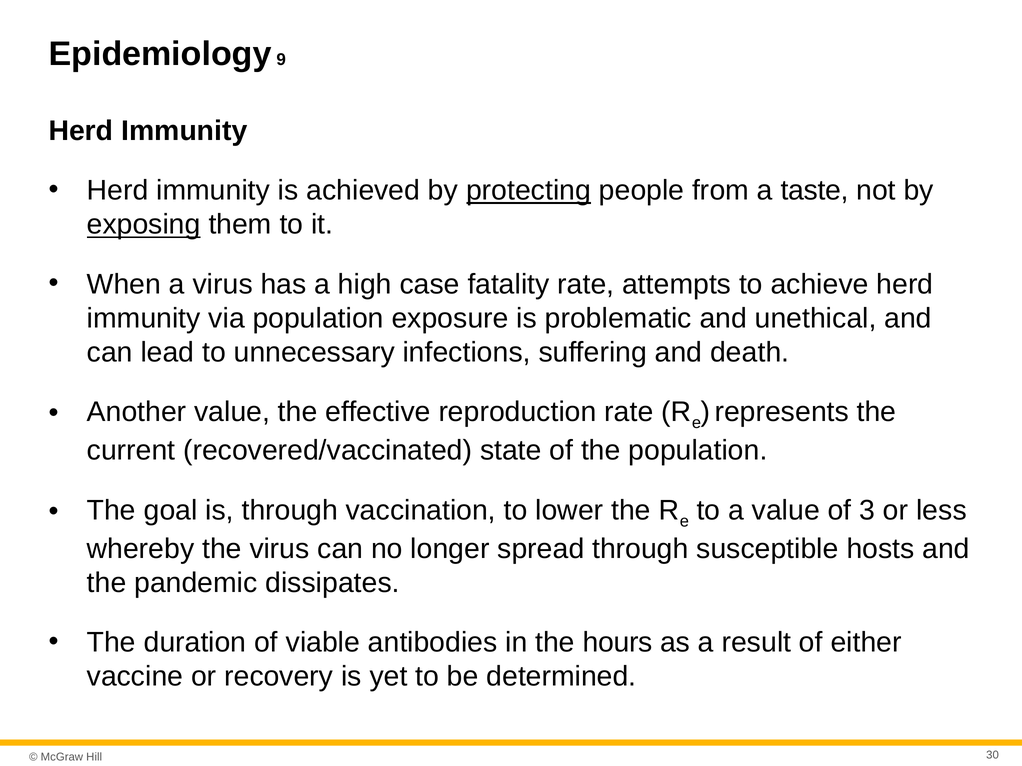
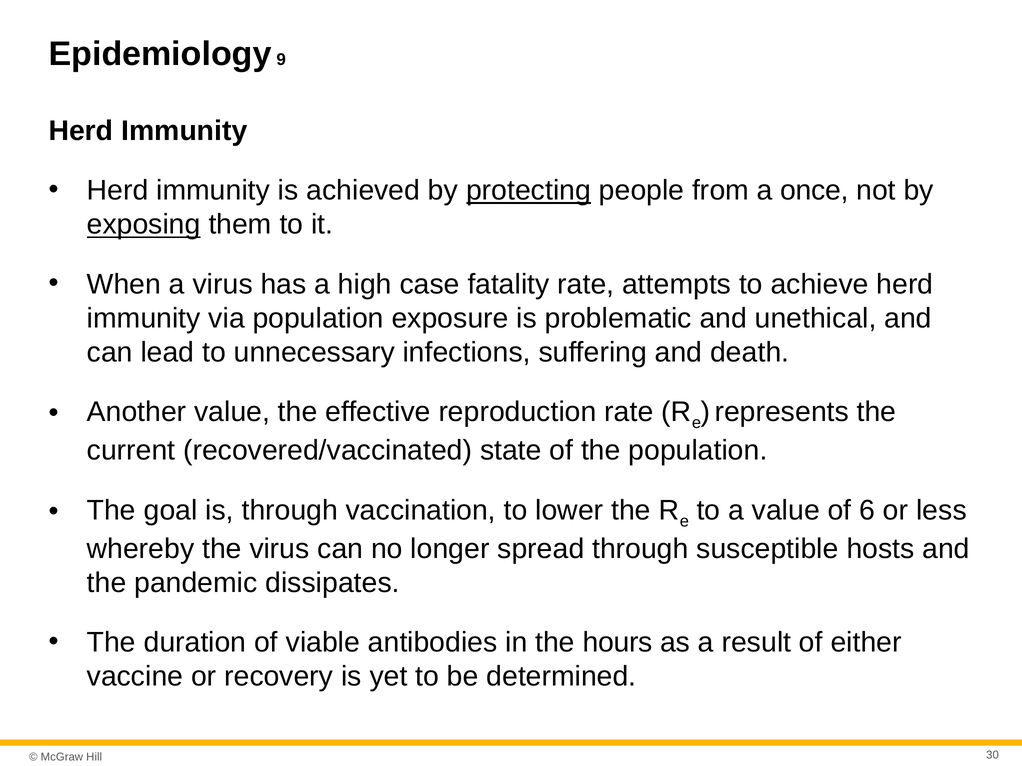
taste: taste -> once
3: 3 -> 6
